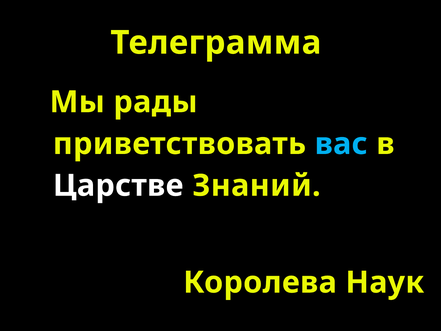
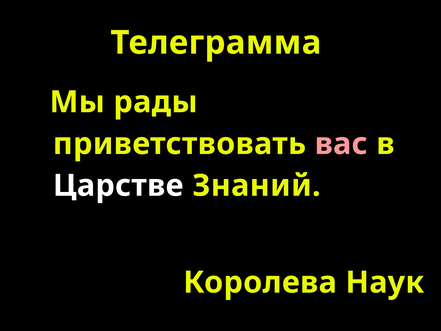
вас colour: light blue -> pink
